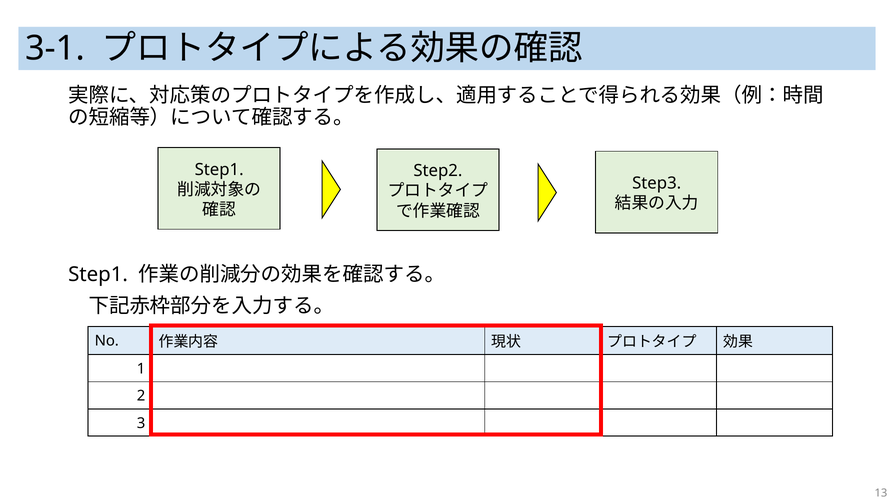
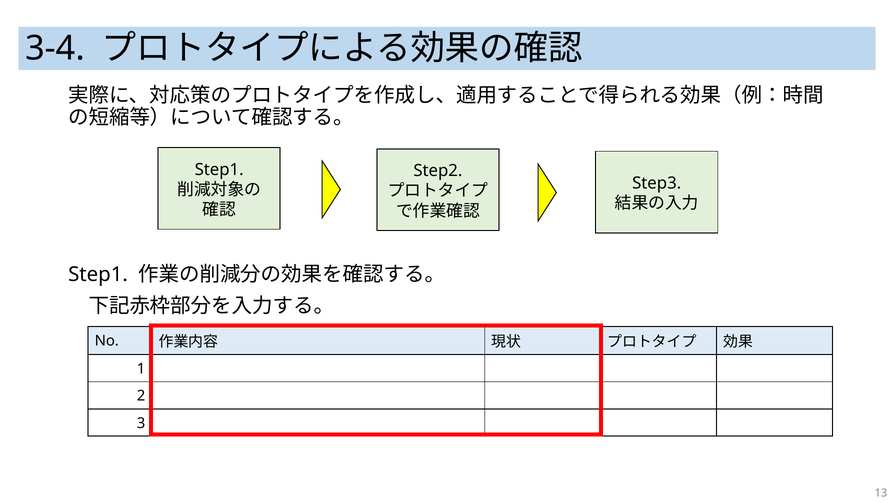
3-1: 3-1 -> 3-4
